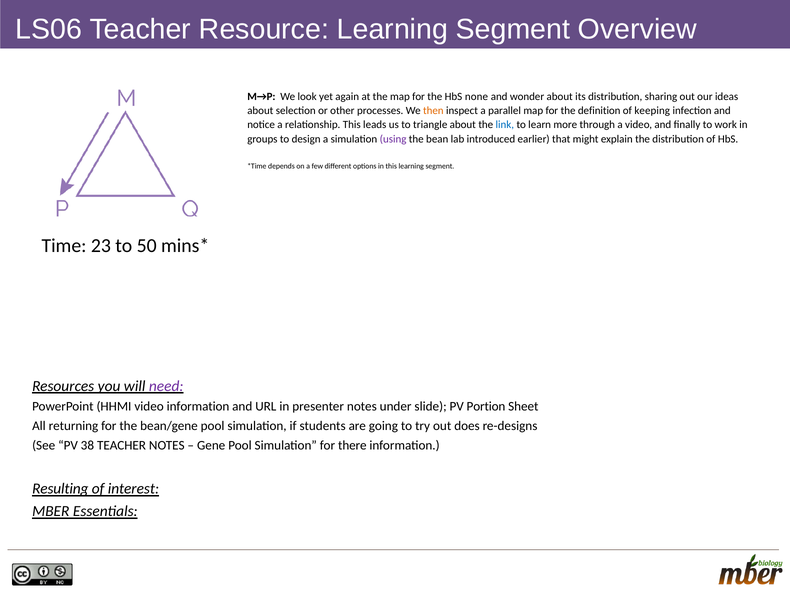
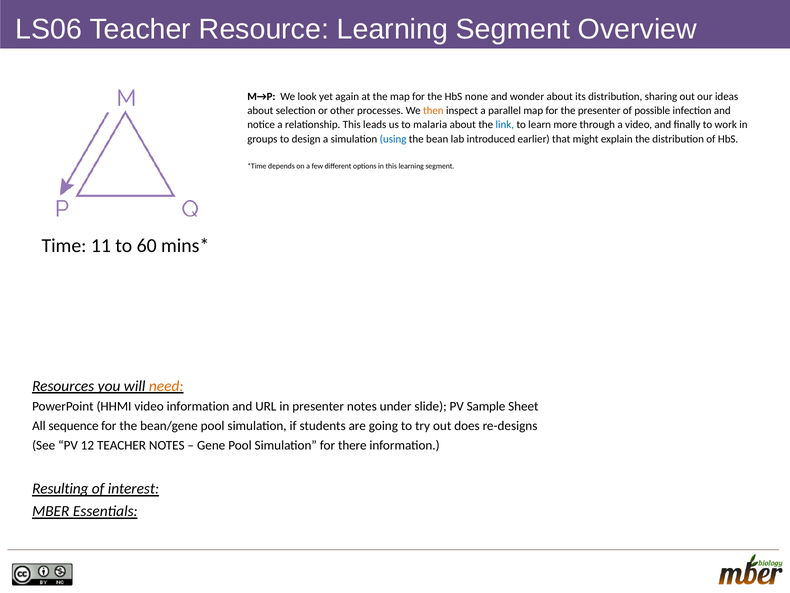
the definition: definition -> presenter
keeping: keeping -> possible
triangle: triangle -> malaria
using colour: purple -> blue
23: 23 -> 11
50: 50 -> 60
need colour: purple -> orange
Portion: Portion -> Sample
returning: returning -> sequence
38: 38 -> 12
